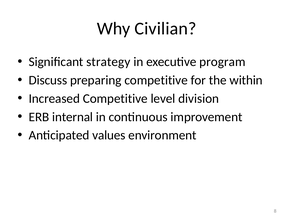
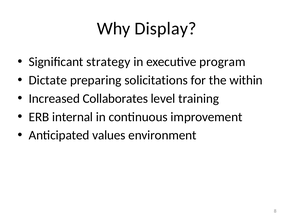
Civilian: Civilian -> Display
Discuss: Discuss -> Dictate
preparing competitive: competitive -> solicitations
Increased Competitive: Competitive -> Collaborates
division: division -> training
